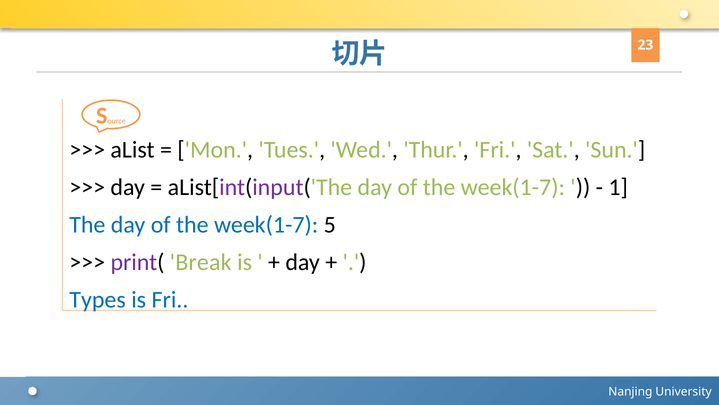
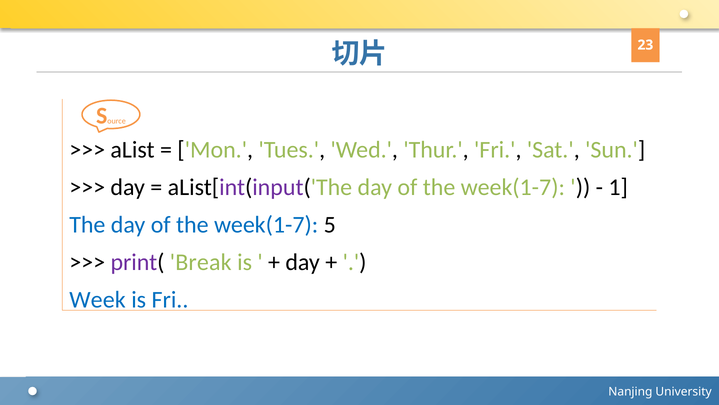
Types: Types -> Week
